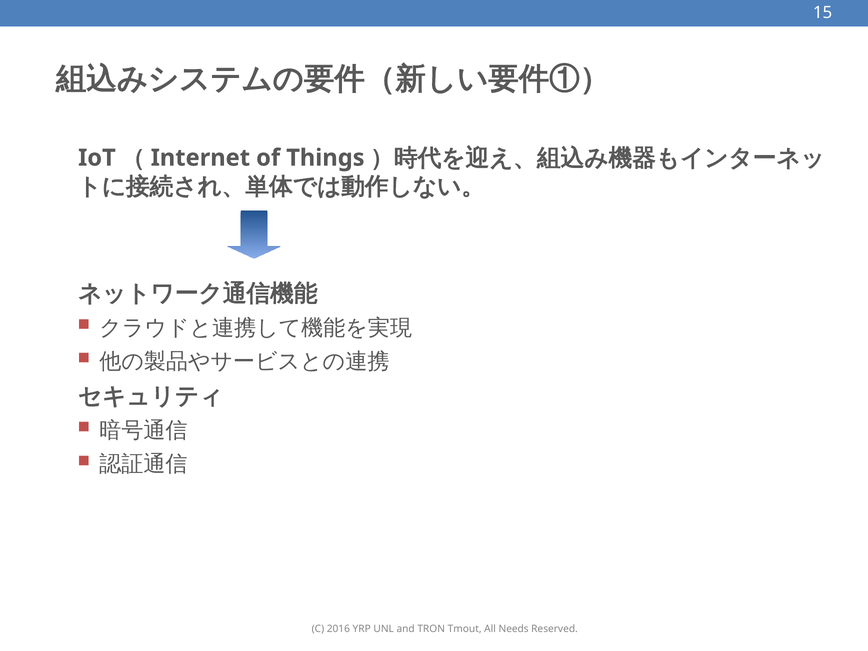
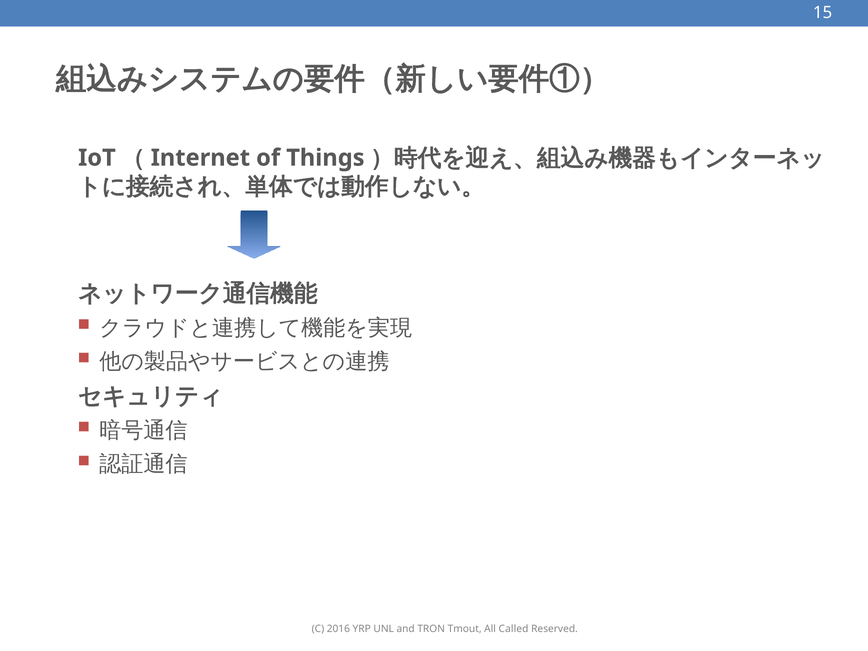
Needs: Needs -> Called
